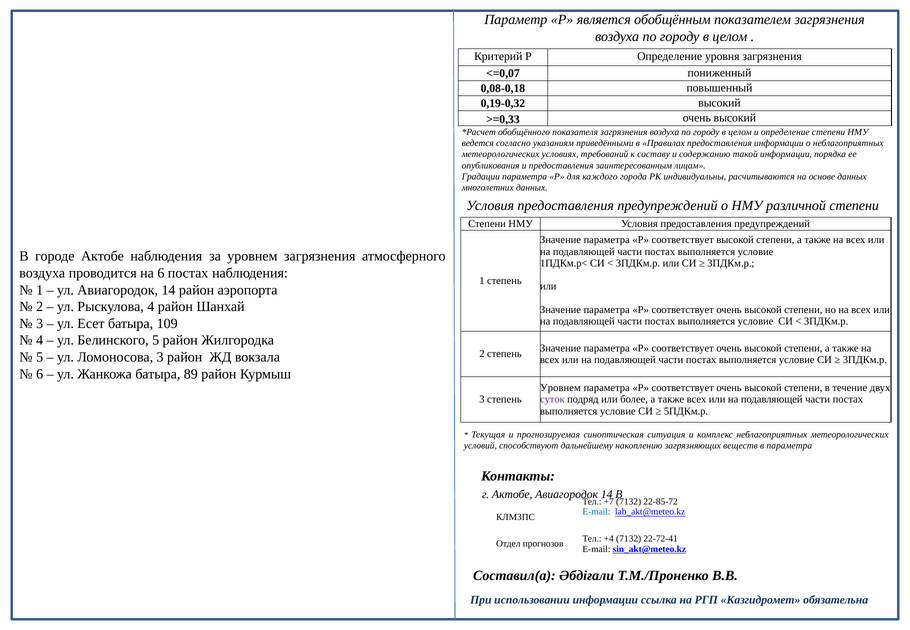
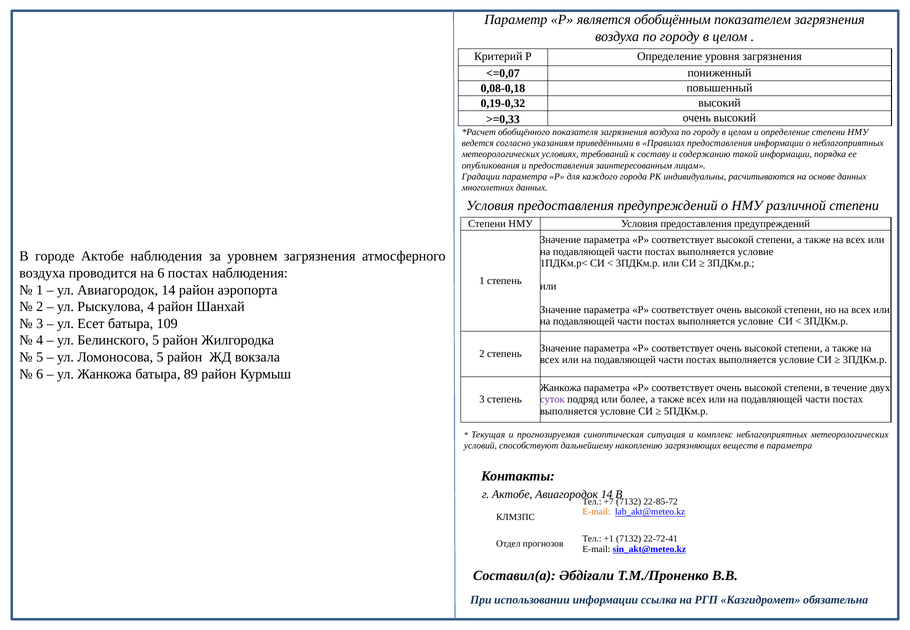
Ломоносова 3: 3 -> 5
Уровнем at (560, 388): Уровнем -> Жанкожа
E-mail at (596, 512) colour: blue -> orange
+4: +4 -> +1
